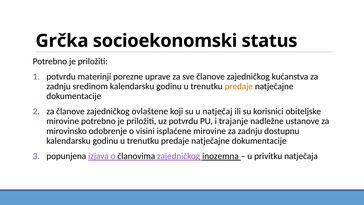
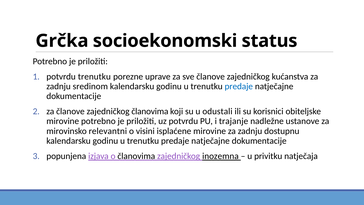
potvrdu materinji: materinji -> trenutku
predaje at (239, 86) colour: orange -> blue
zajedničkog ovlaštene: ovlaštene -> članovima
natječaj: natječaj -> odustali
odobrenje: odobrenje -> relevantni
